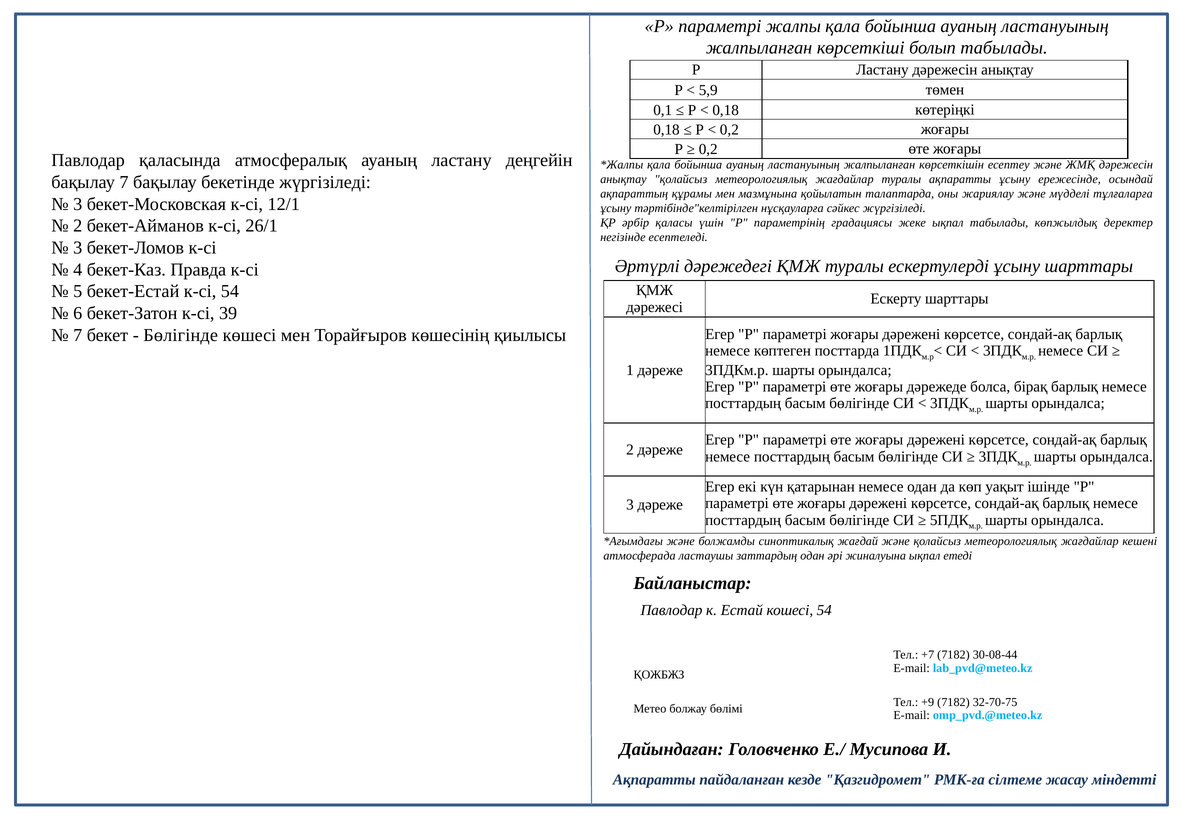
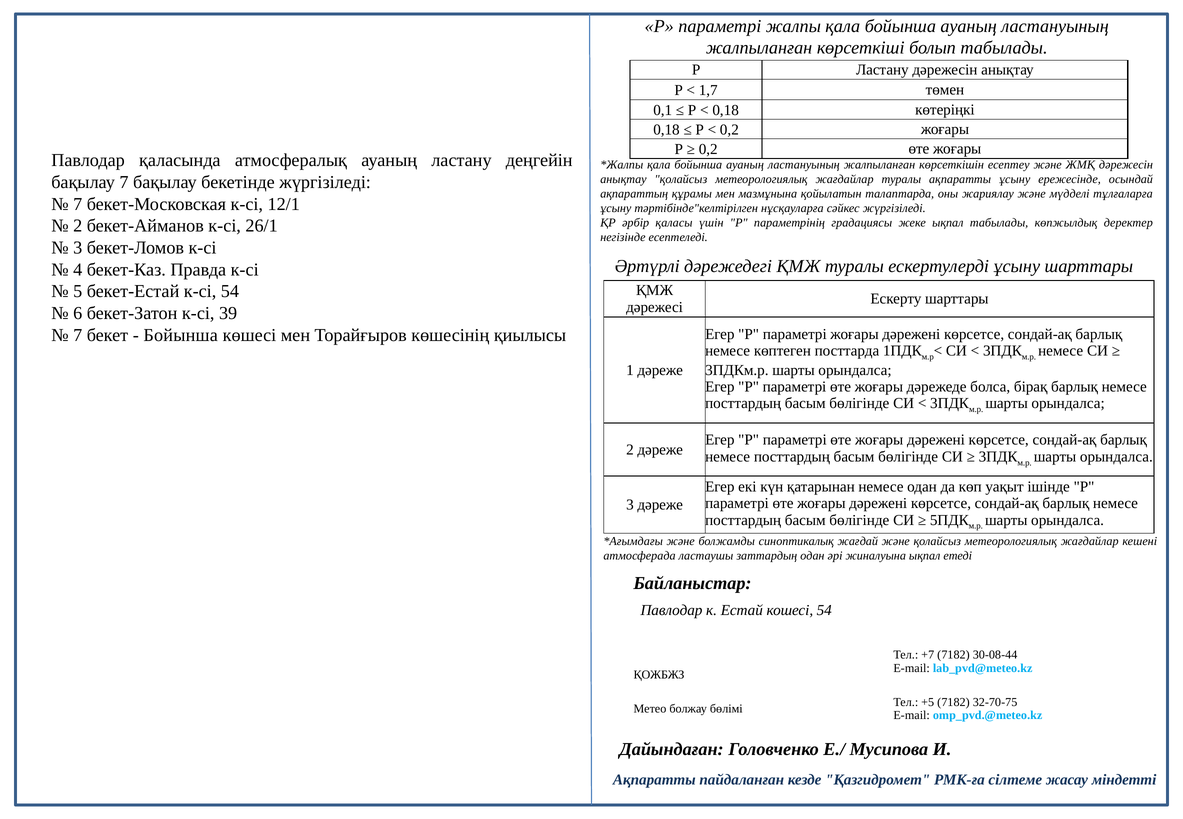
5,9: 5,9 -> 1,7
3 at (78, 204): 3 -> 7
Бөлігінде at (181, 335): Бөлігінде -> Бойынша
+9: +9 -> +5
